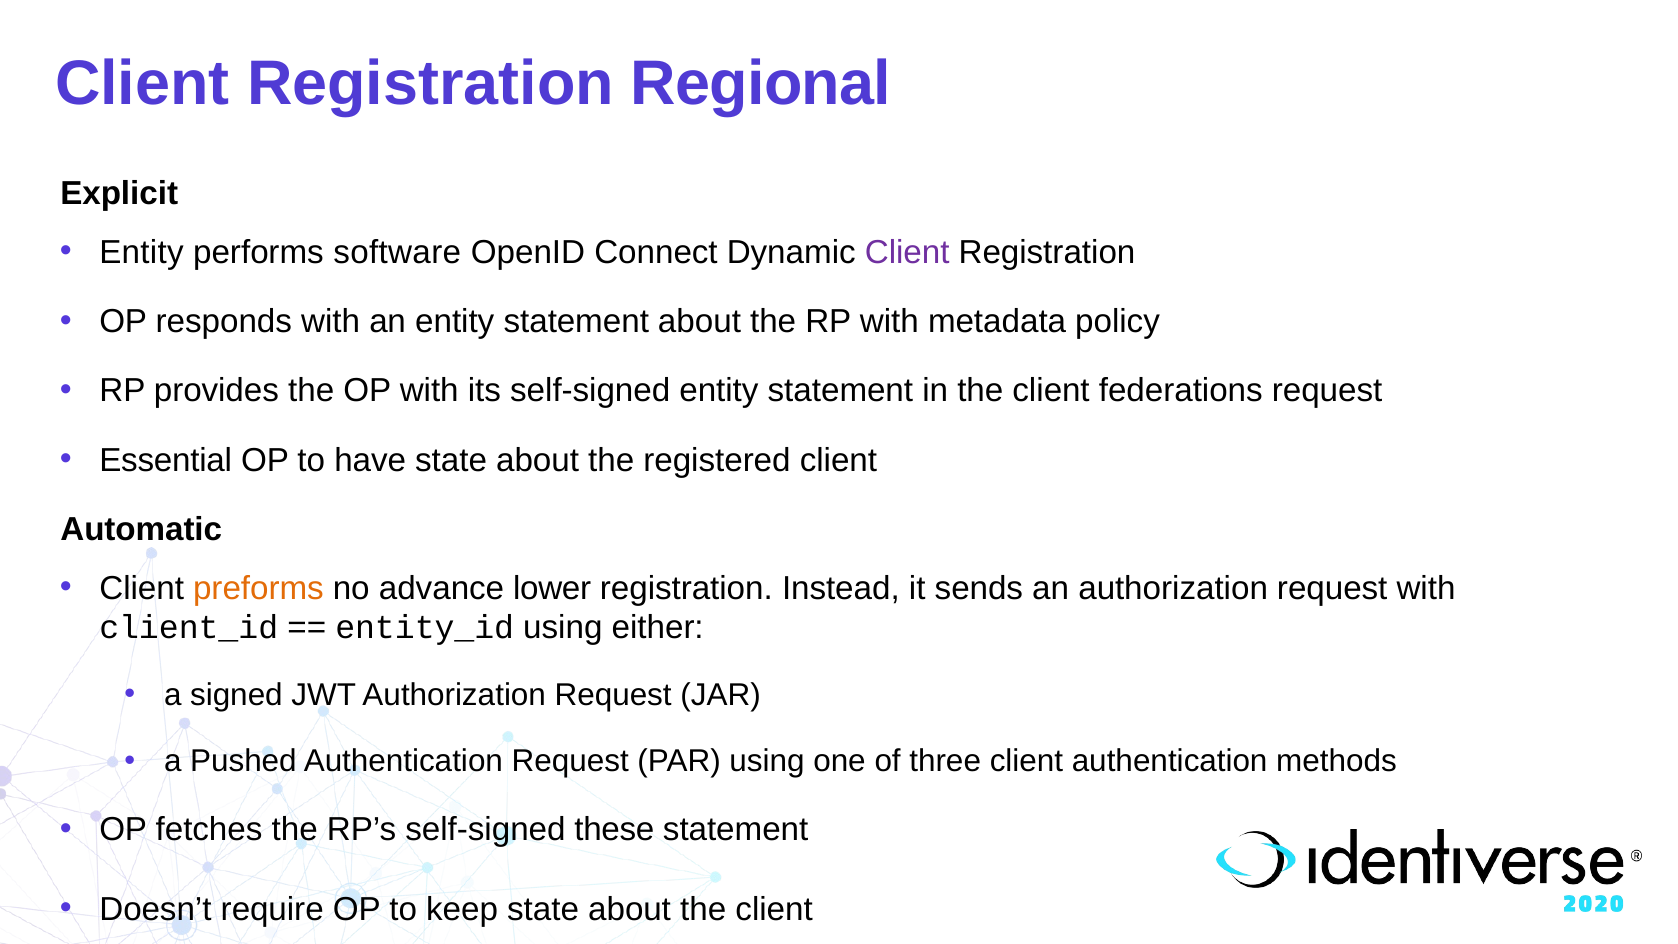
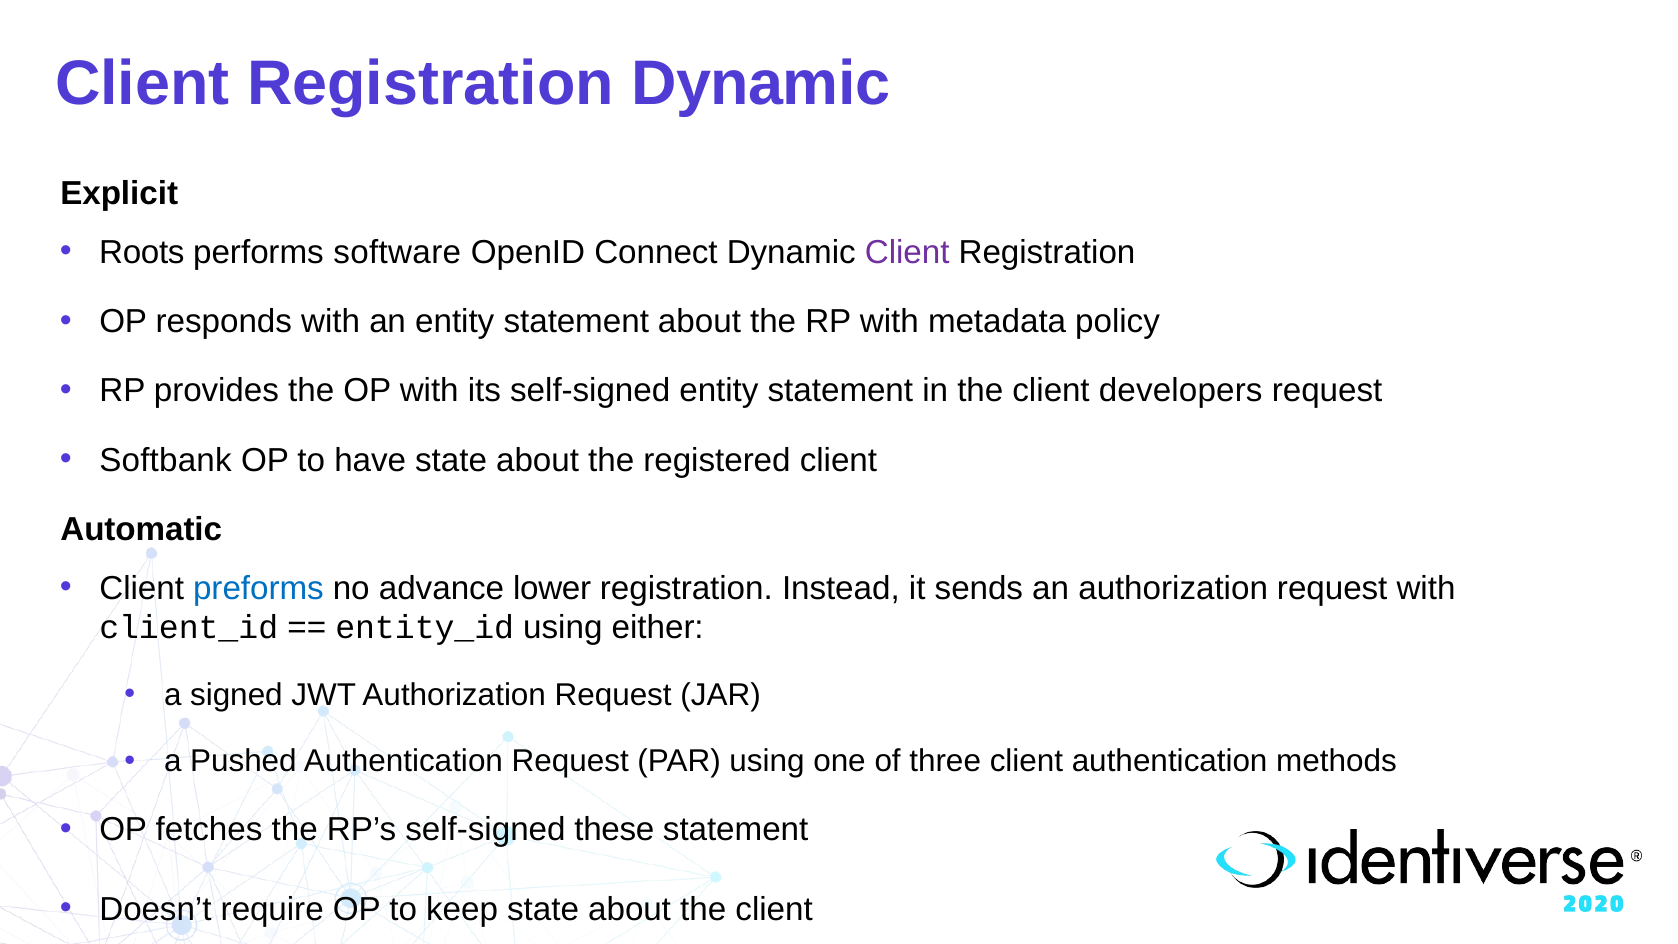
Registration Regional: Regional -> Dynamic
Entity at (142, 253): Entity -> Roots
federations: federations -> developers
Essential: Essential -> Softbank
preforms colour: orange -> blue
